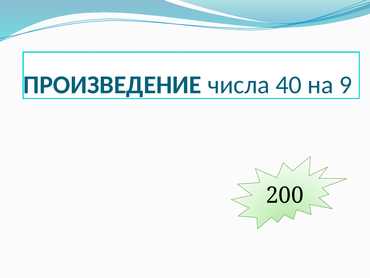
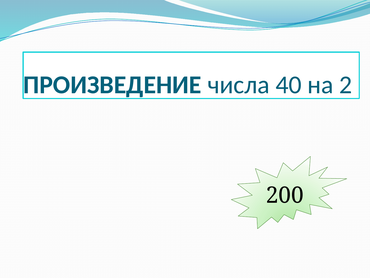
9: 9 -> 2
